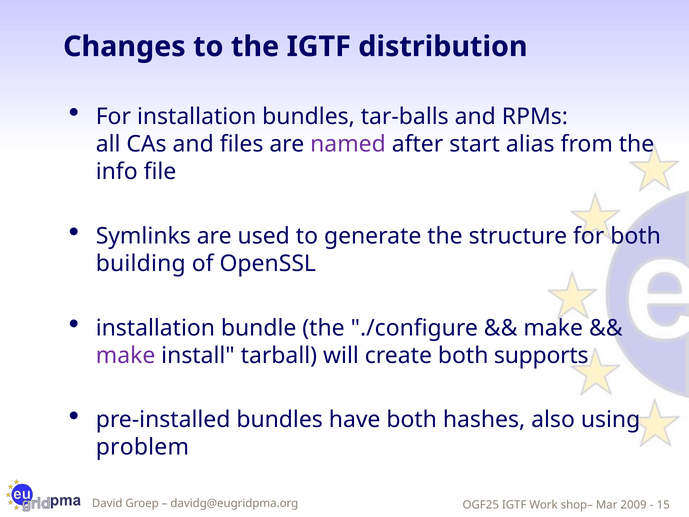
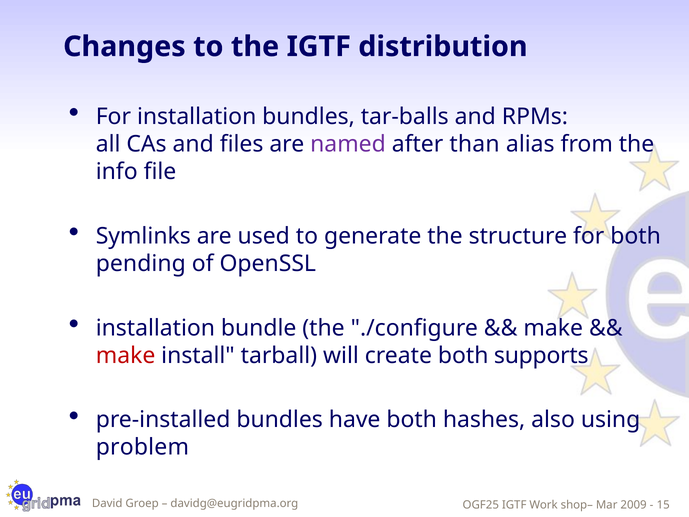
start: start -> than
building: building -> pending
make at (126, 355) colour: purple -> red
